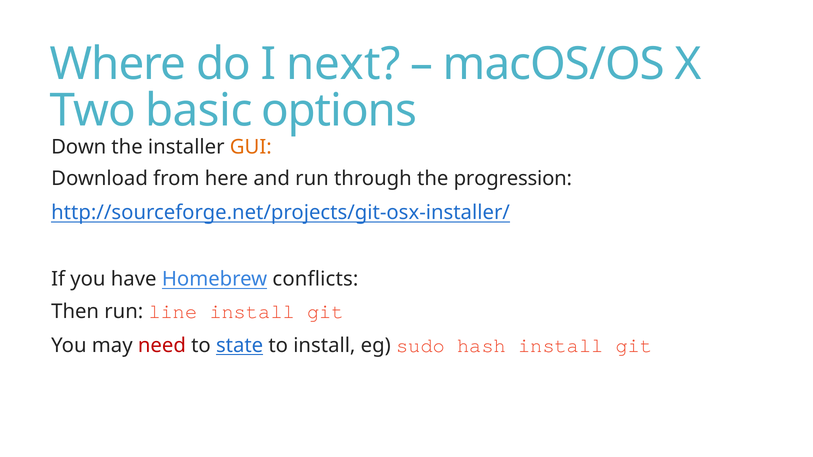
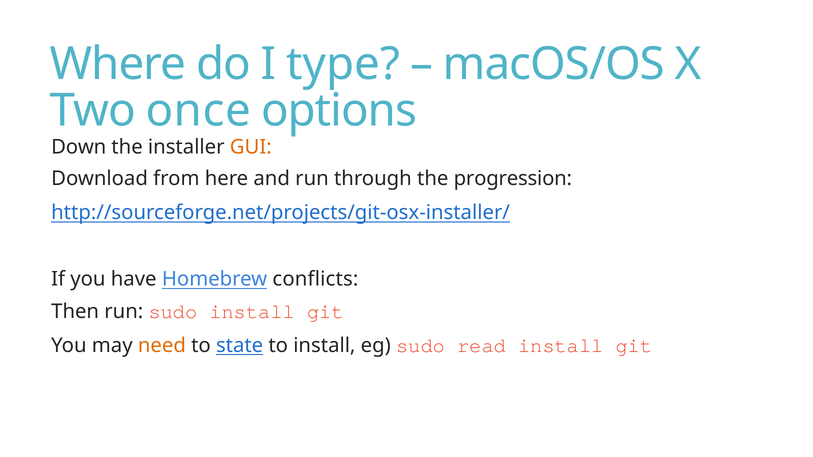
next: next -> type
basic: basic -> once
run line: line -> sudo
need colour: red -> orange
hash: hash -> read
